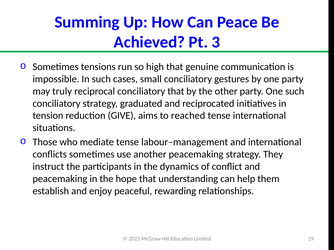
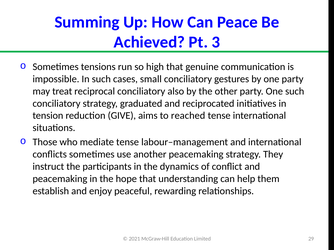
truly: truly -> treat
conciliatory that: that -> also
